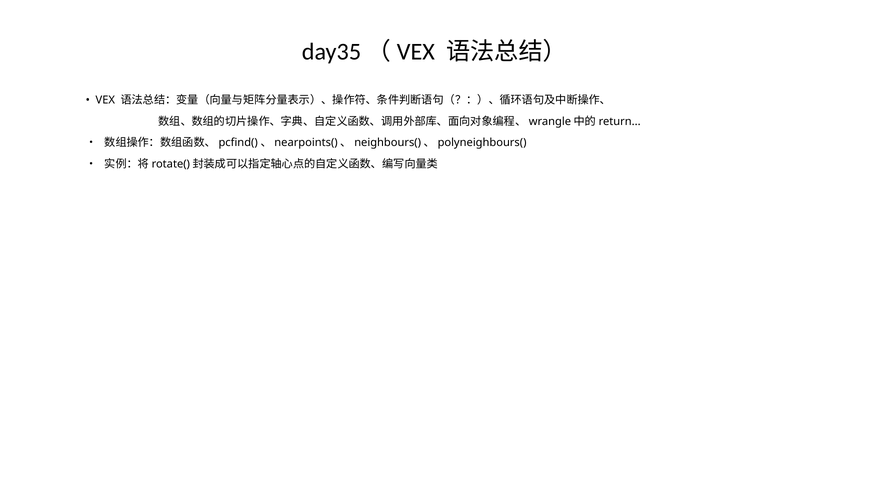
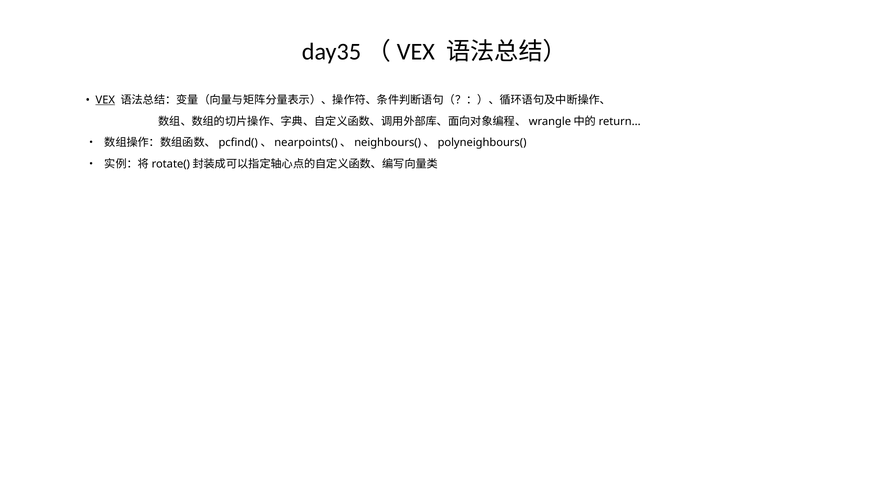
VEX underline: none -> present
